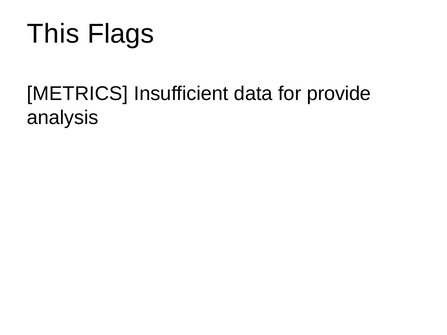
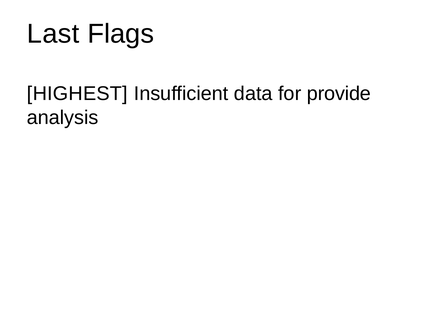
This: This -> Last
METRICS: METRICS -> HIGHEST
